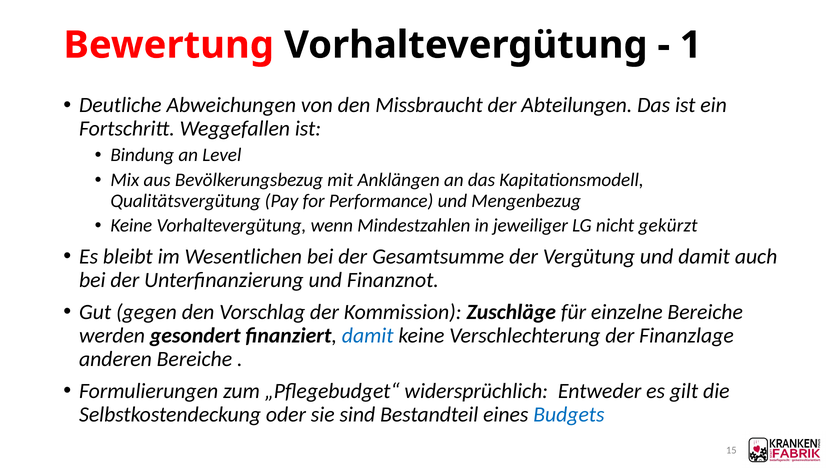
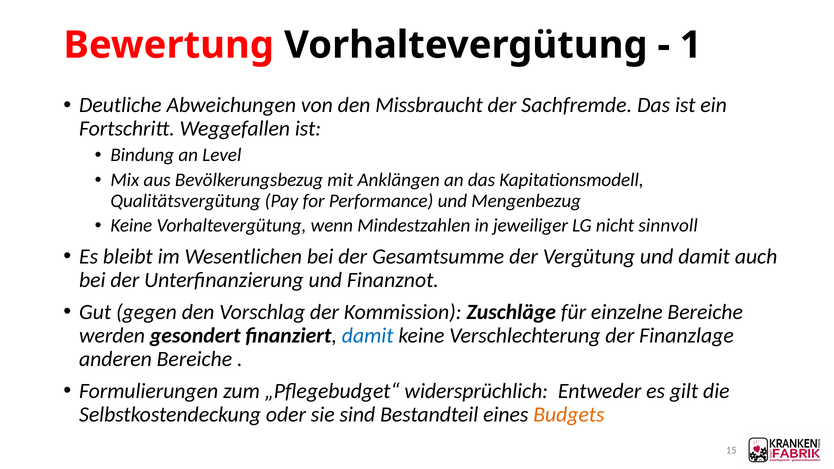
Abteilungen: Abteilungen -> Sachfremde
gekürzt: gekürzt -> sinnvoll
Budgets colour: blue -> orange
